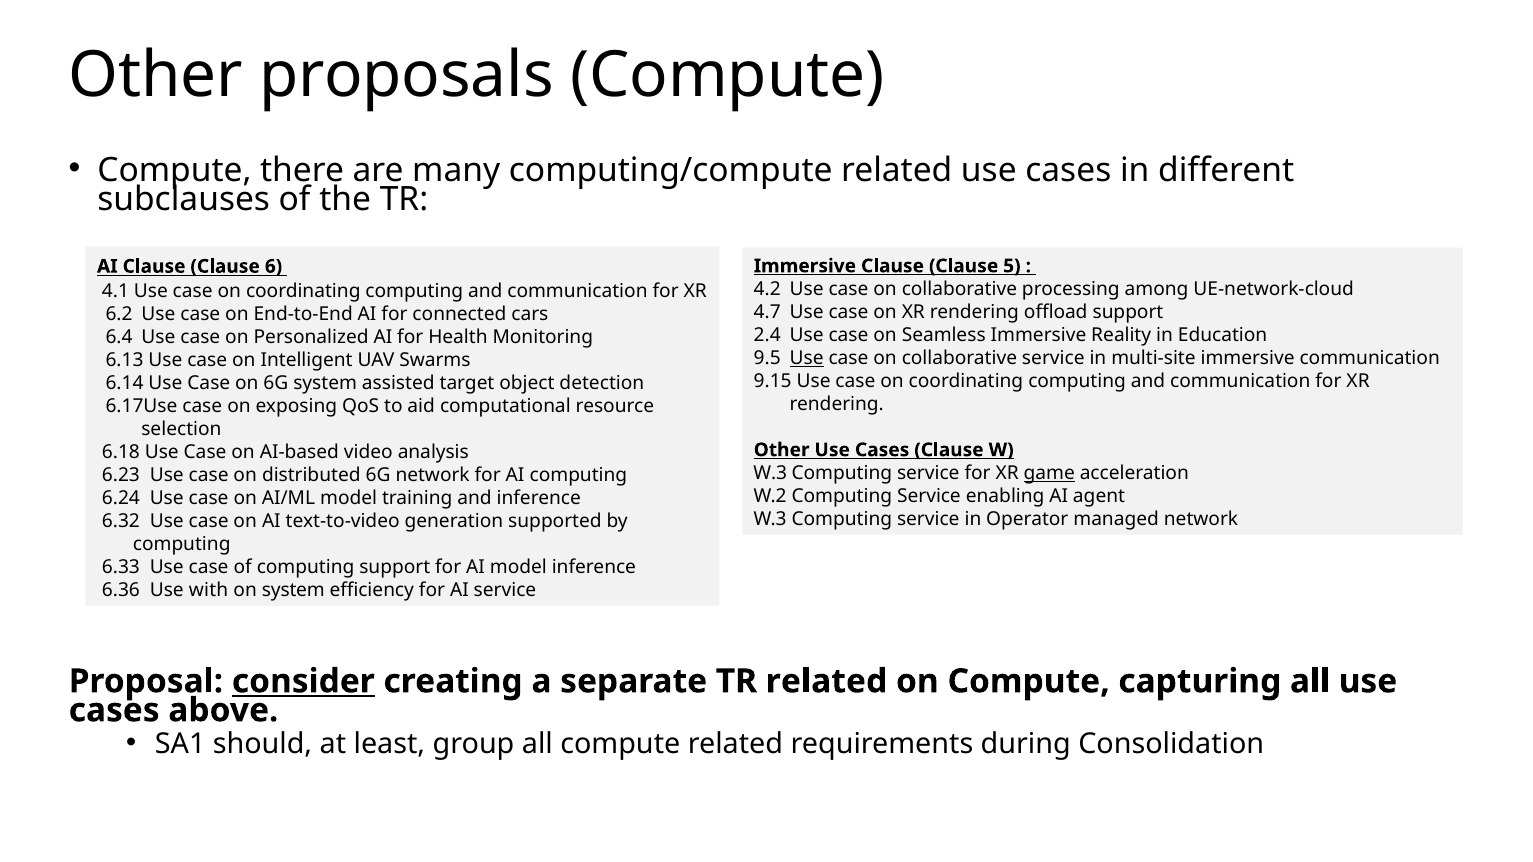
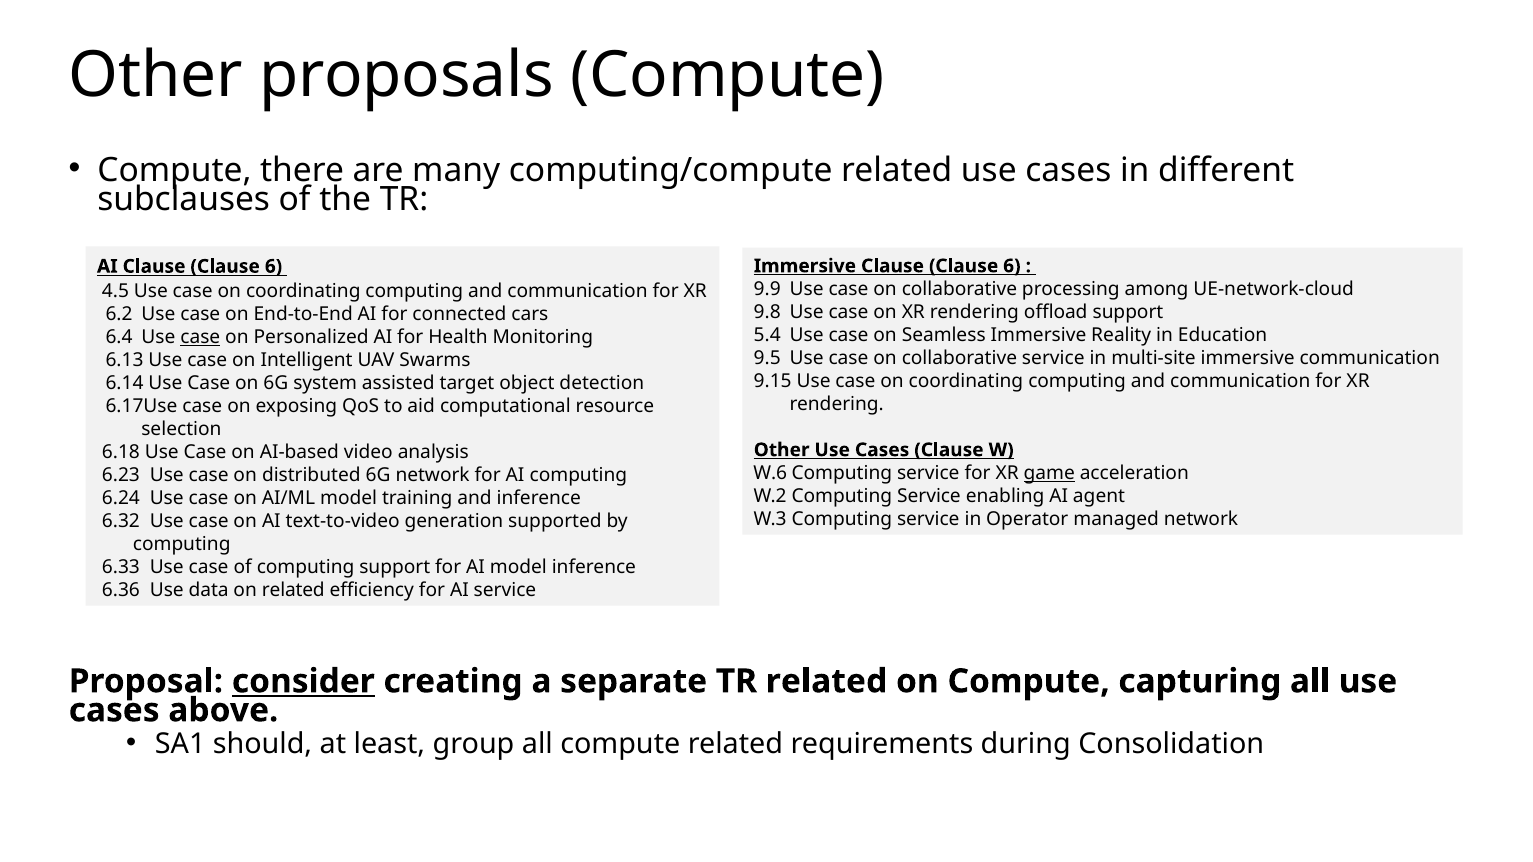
Immersive Clause Clause 5: 5 -> 6
4.2: 4.2 -> 9.9
4.1: 4.1 -> 4.5
4.7: 4.7 -> 9.8
2.4: 2.4 -> 5.4
case at (200, 337) underline: none -> present
Use at (807, 358) underline: present -> none
W.3 at (770, 473): W.3 -> W.6
with: with -> data
on system: system -> related
